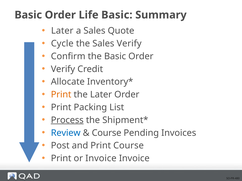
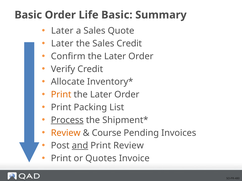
Cycle at (62, 44): Cycle -> Later
Sales Verify: Verify -> Credit
Confirm the Basic: Basic -> Later
Review at (66, 133) colour: blue -> orange
and underline: none -> present
Print Course: Course -> Review
or Invoice: Invoice -> Quotes
